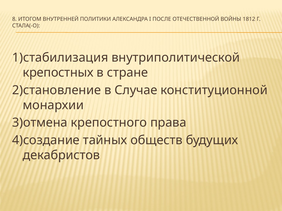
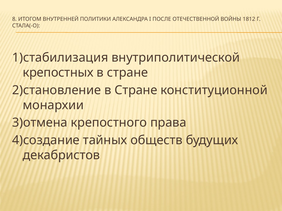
2)становление в Случае: Случае -> Стране
